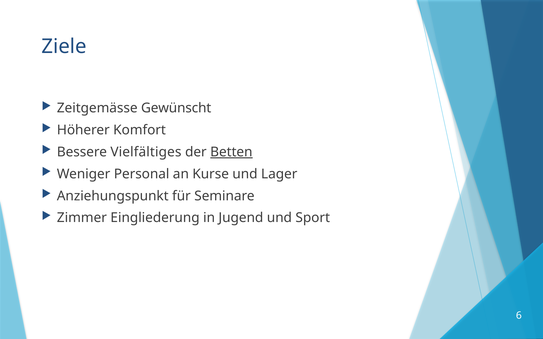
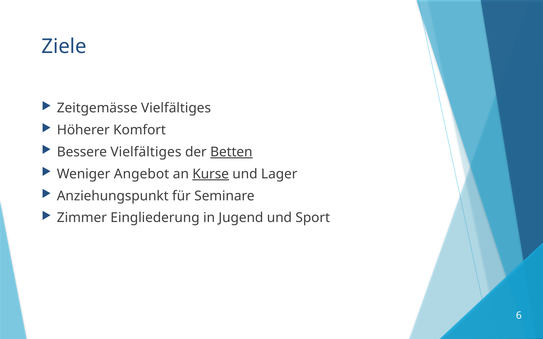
Zeitgemässe Gewünscht: Gewünscht -> Vielfältiges
Personal: Personal -> Angebot
Kurse underline: none -> present
